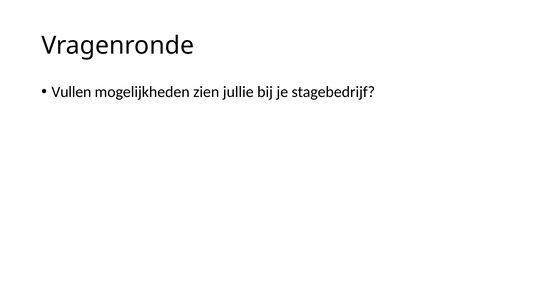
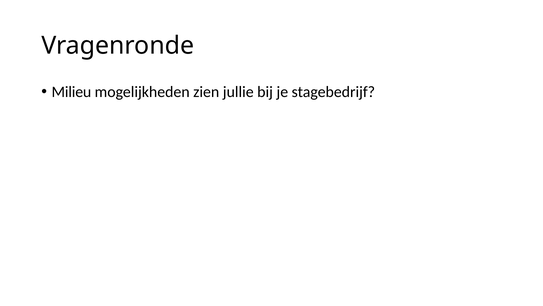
Vullen: Vullen -> Milieu
